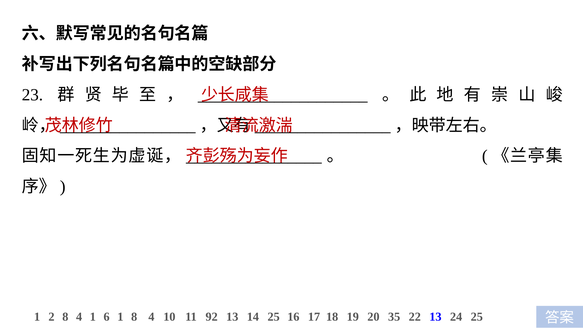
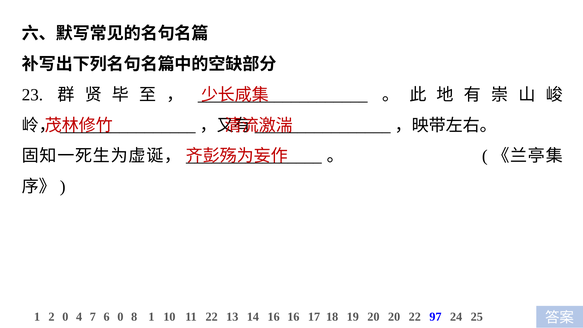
2 8: 8 -> 0
4 1: 1 -> 7
6 1: 1 -> 0
4 at (151, 317): 4 -> 1
11 92: 92 -> 22
14 25: 25 -> 16
20 35: 35 -> 20
22 13: 13 -> 97
